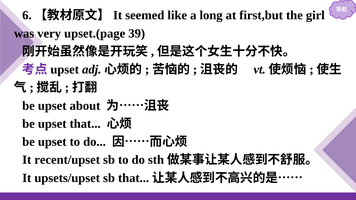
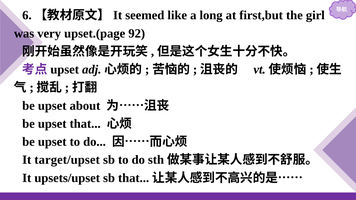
39: 39 -> 92
recent/upset: recent/upset -> target/upset
